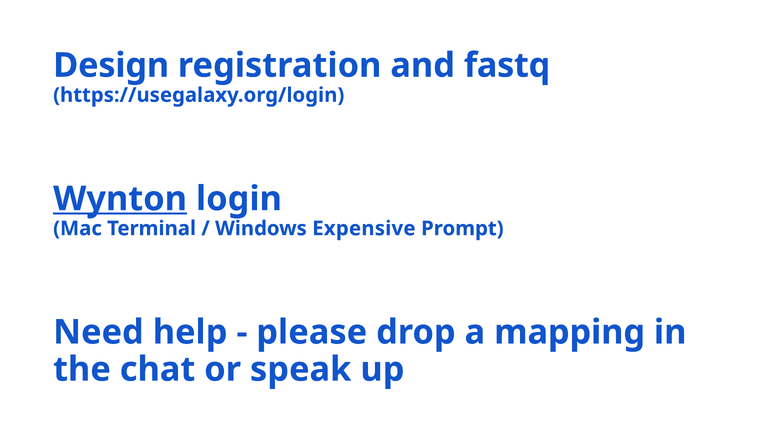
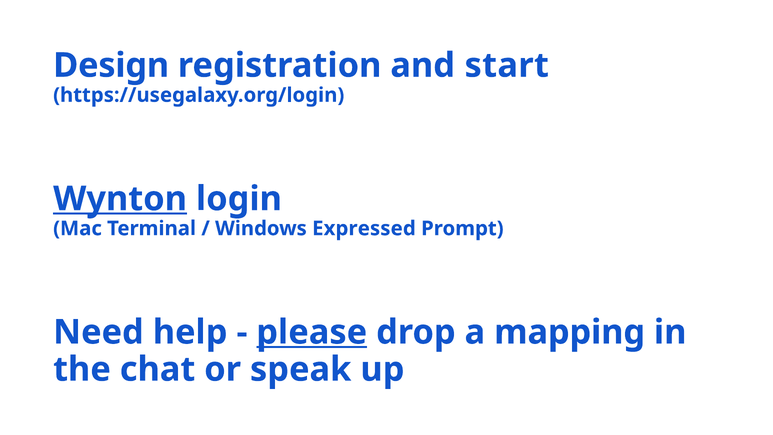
fastq: fastq -> start
Expensive: Expensive -> Expressed
please underline: none -> present
